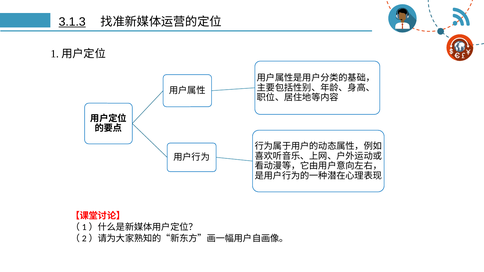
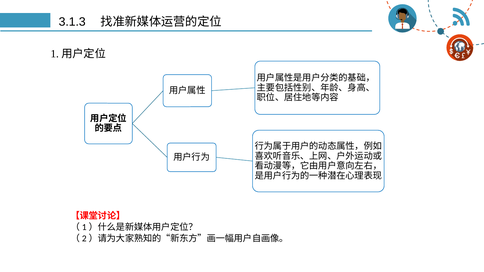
3.1.3 underline: present -> none
